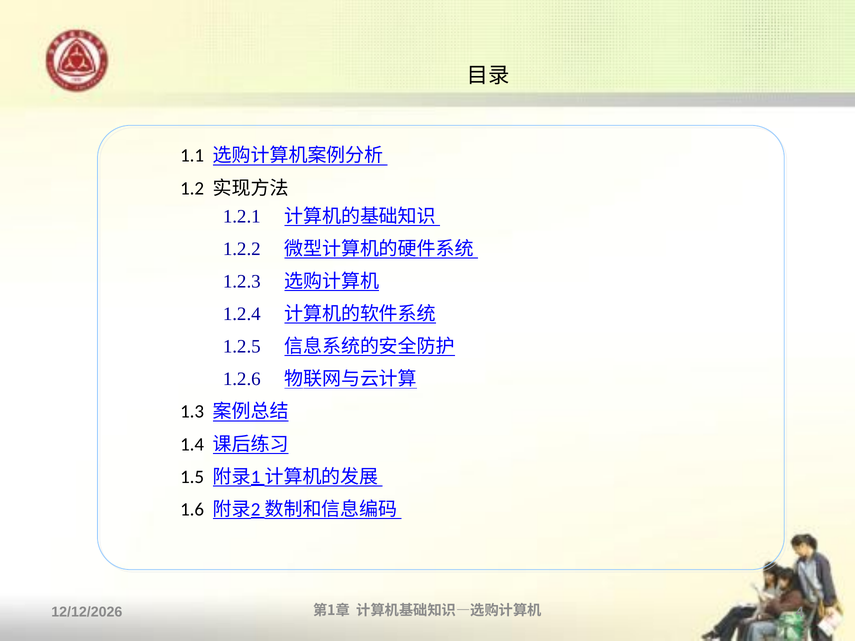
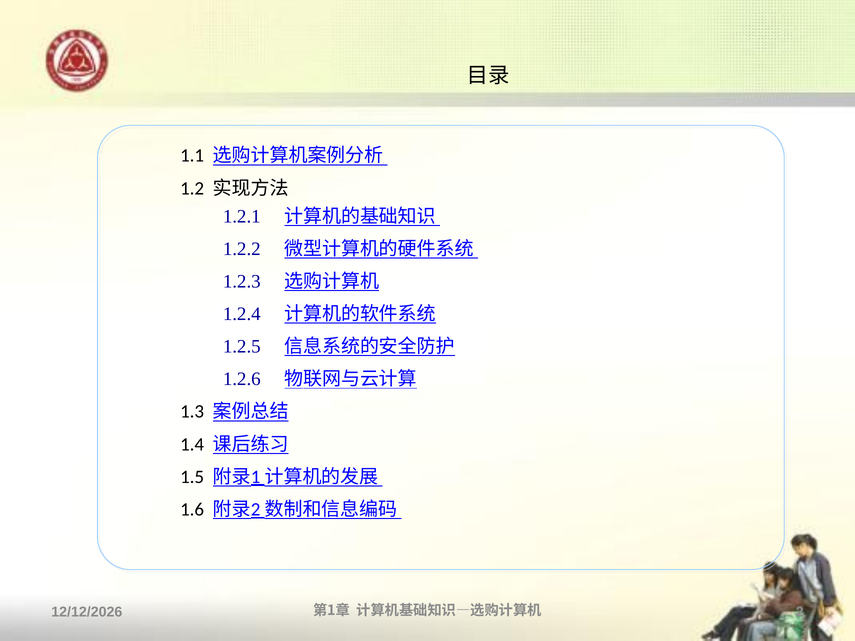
4: 4 -> 2
